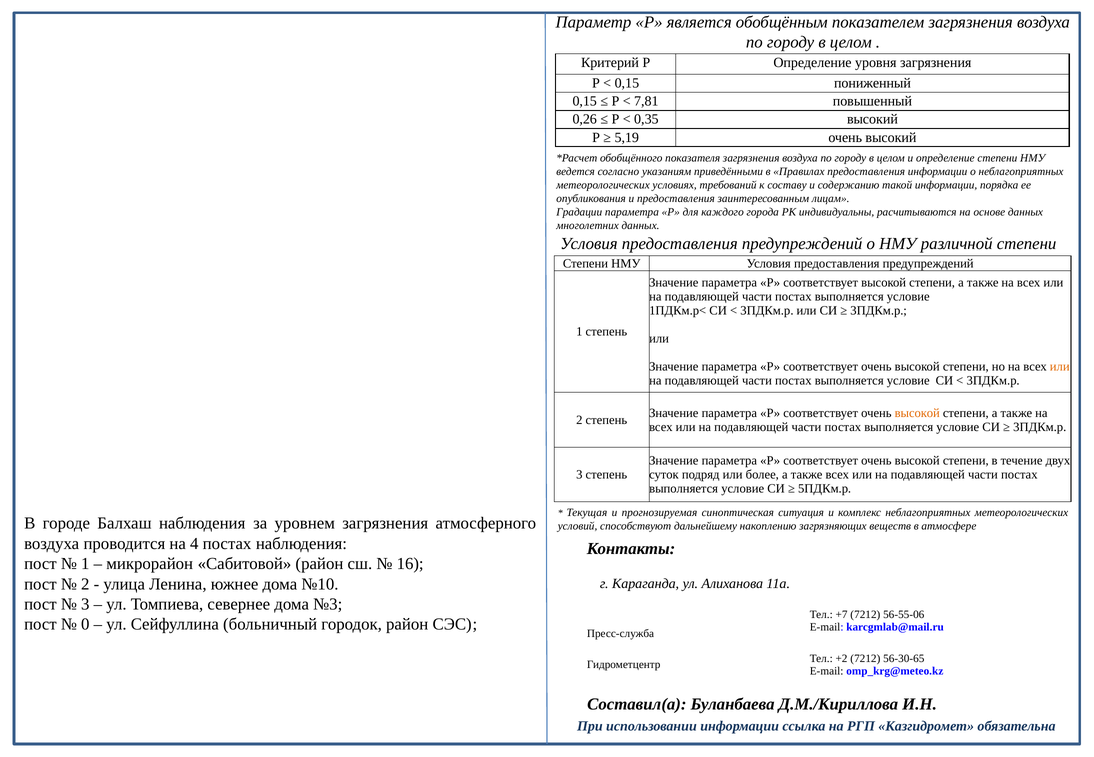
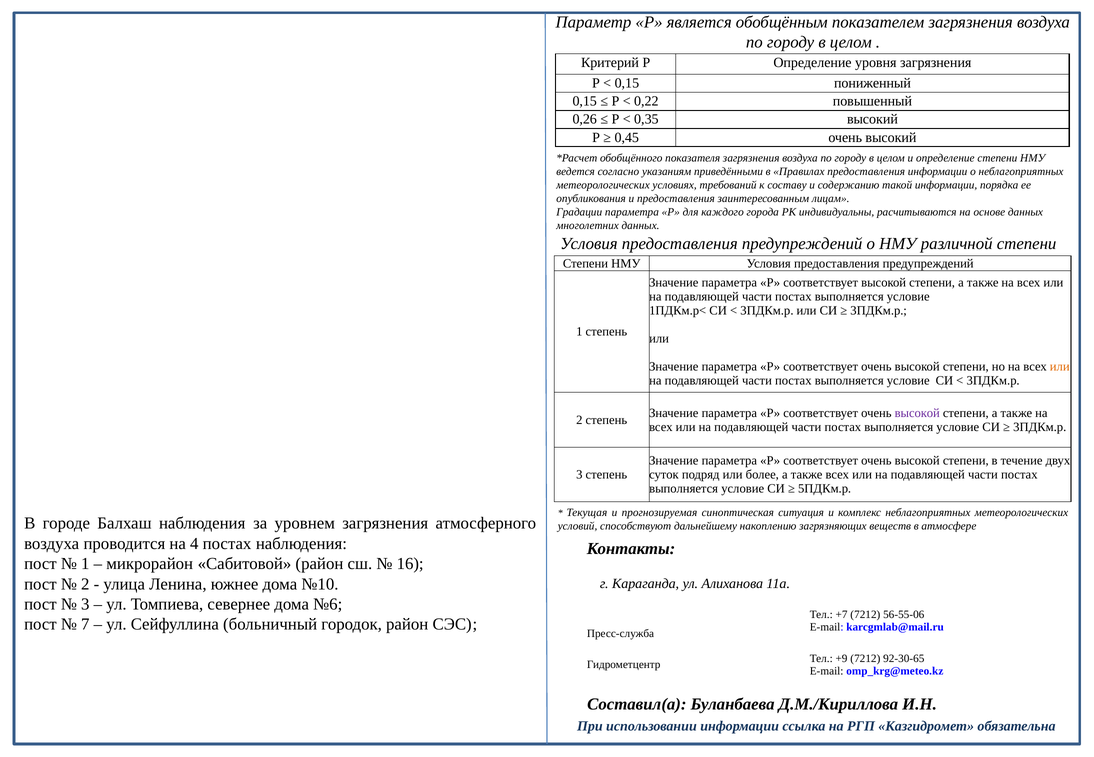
7,81: 7,81 -> 0,22
5,19: 5,19 -> 0,45
высокой at (917, 413) colour: orange -> purple
№3: №3 -> №6
0: 0 -> 7
+2: +2 -> +9
56-30-65: 56-30-65 -> 92-30-65
